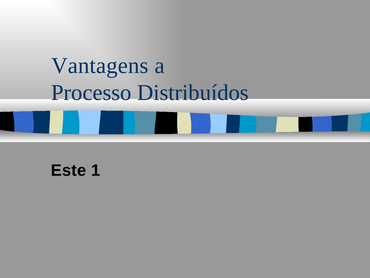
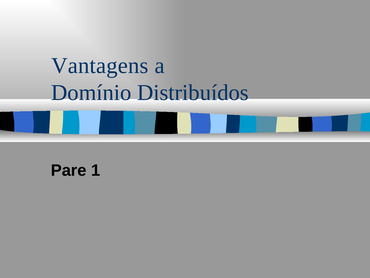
Processo: Processo -> Domínio
Este: Este -> Pare
